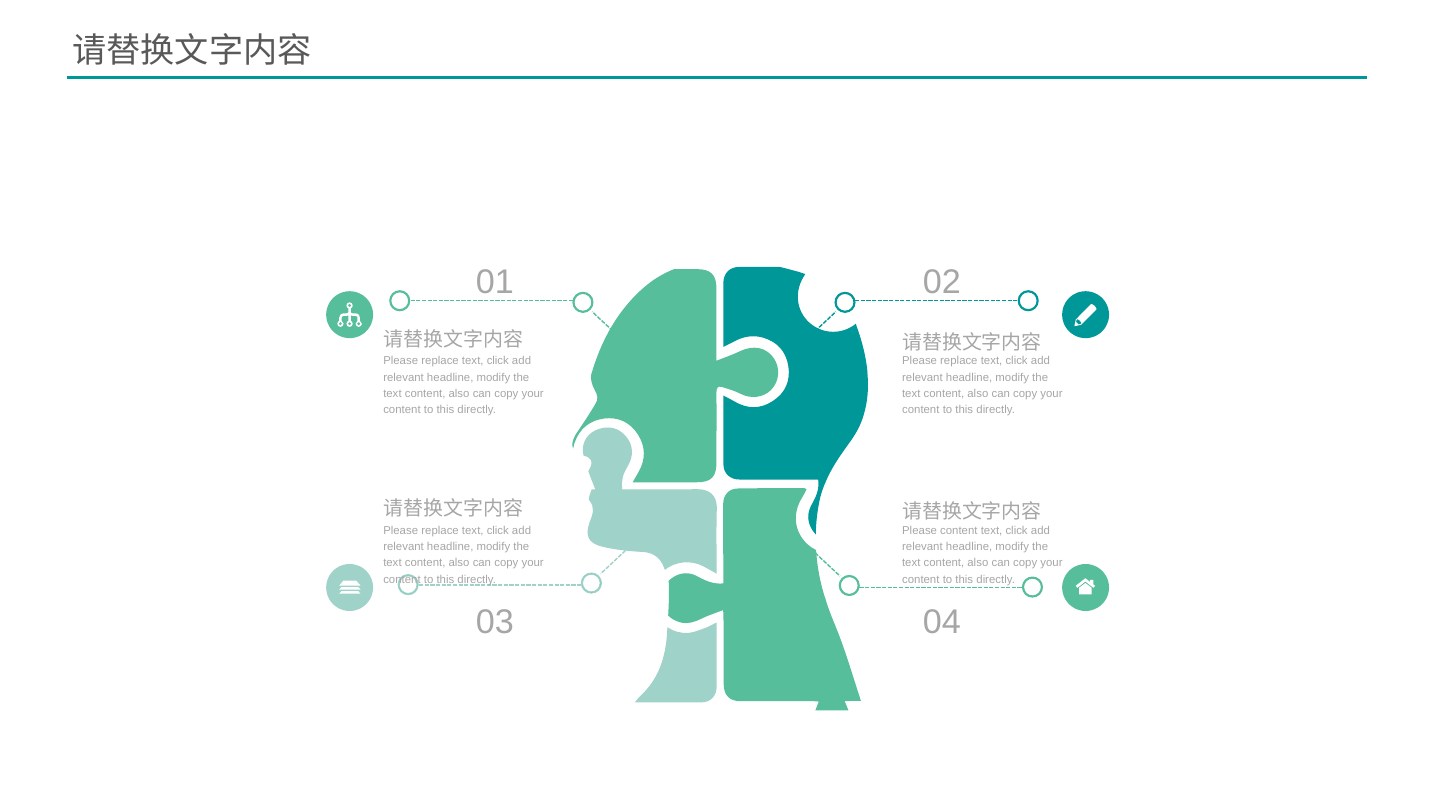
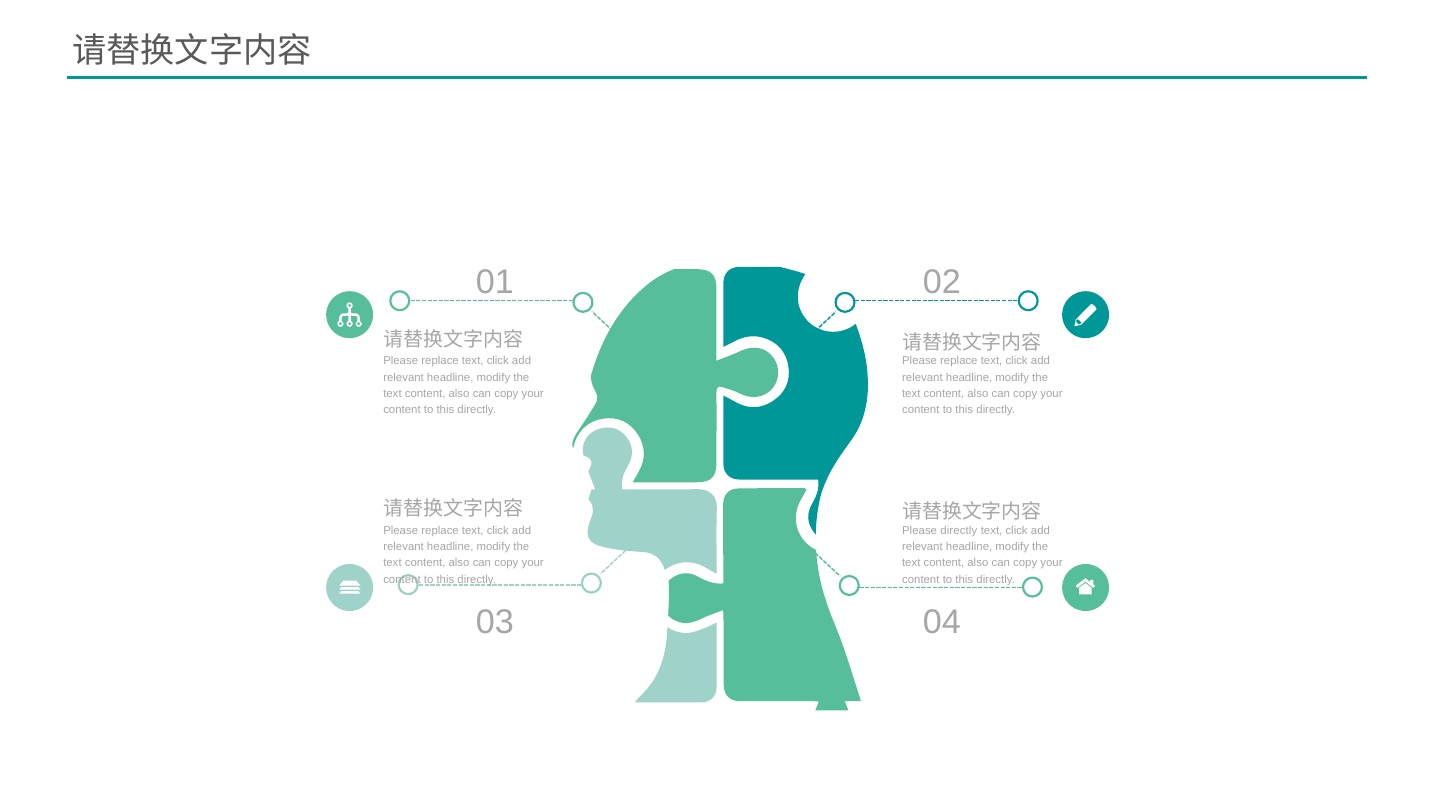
Please content: content -> directly
